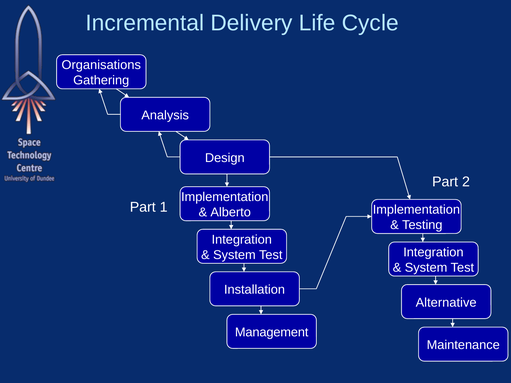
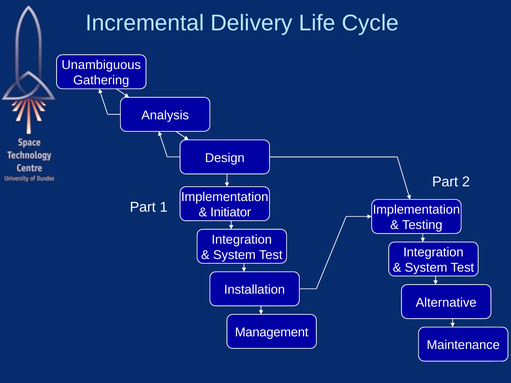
Organisations: Organisations -> Unambiguous
Alberto: Alberto -> Initiator
